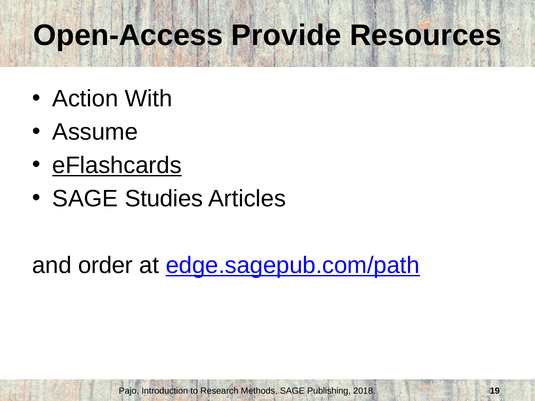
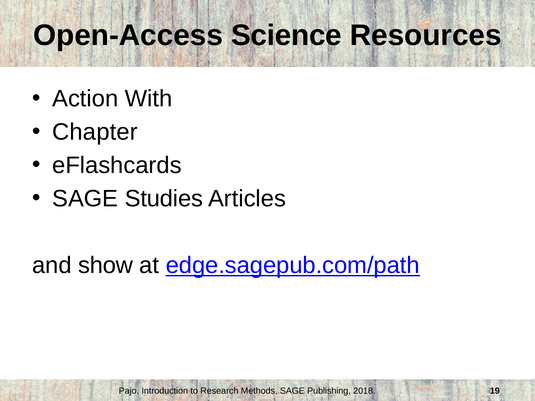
Provide: Provide -> Science
Assume: Assume -> Chapter
eFlashcards underline: present -> none
order: order -> show
